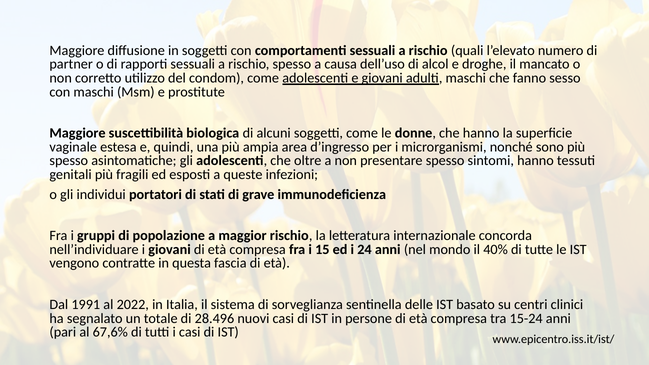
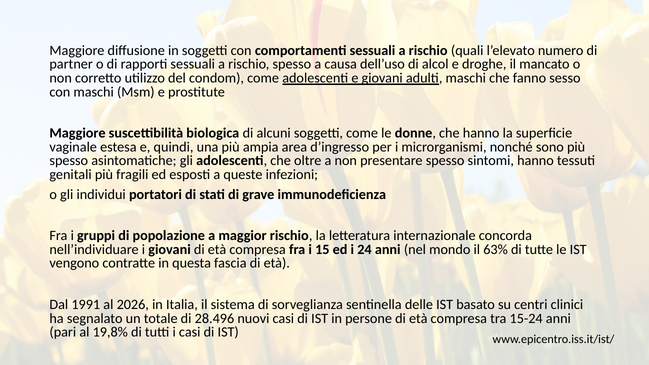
40%: 40% -> 63%
2022: 2022 -> 2026
67,6%: 67,6% -> 19,8%
